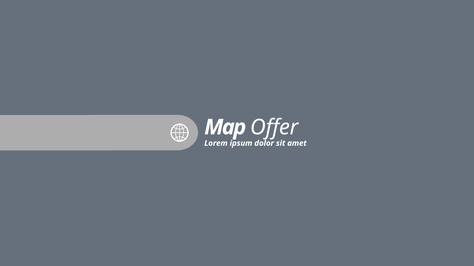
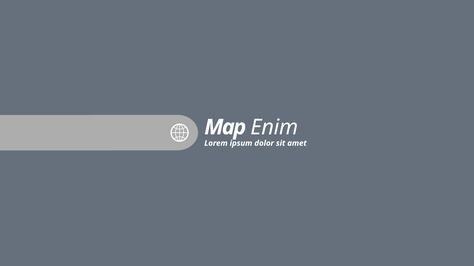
Offer: Offer -> Enim
